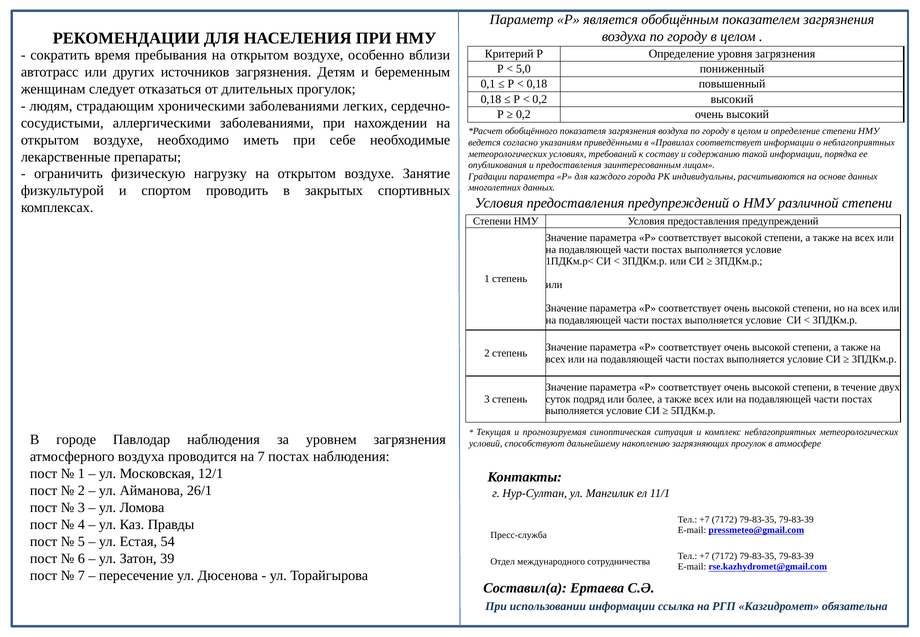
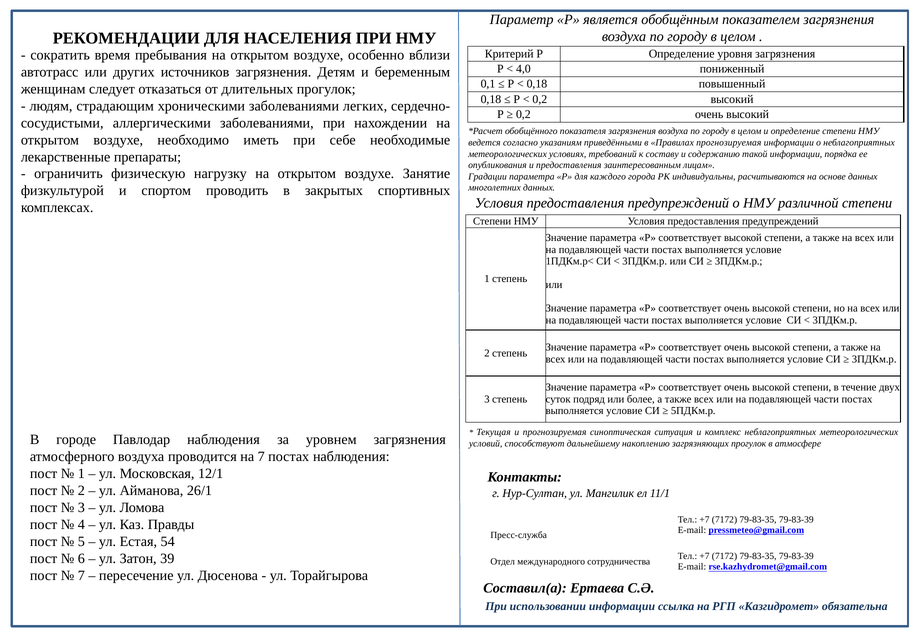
5,0: 5,0 -> 4,0
Правилах соответствует: соответствует -> прогнозируемая
